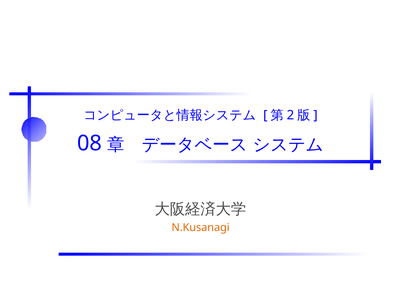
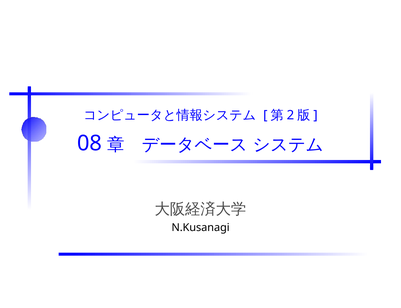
N.Kusanagi colour: orange -> black
